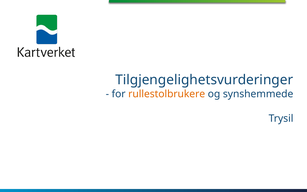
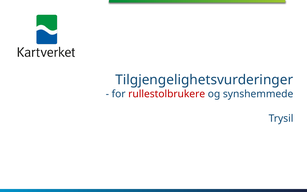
rullestolbrukere colour: orange -> red
